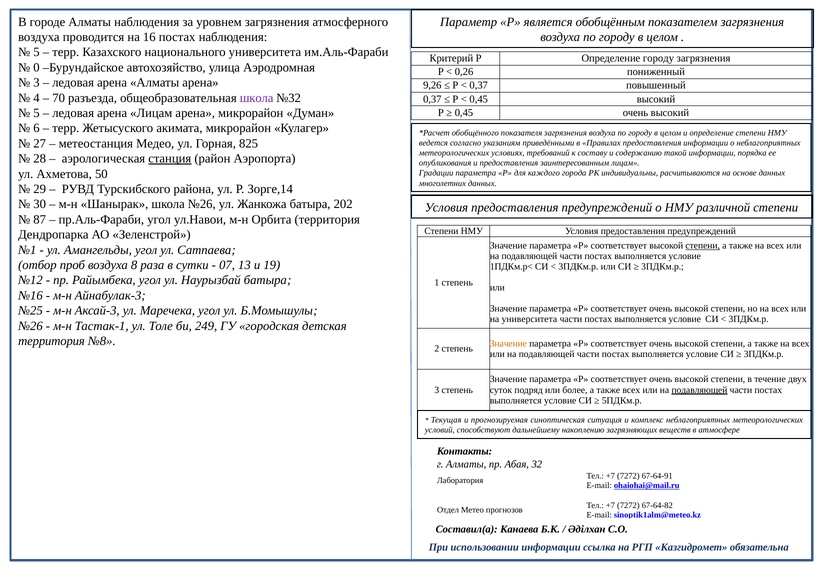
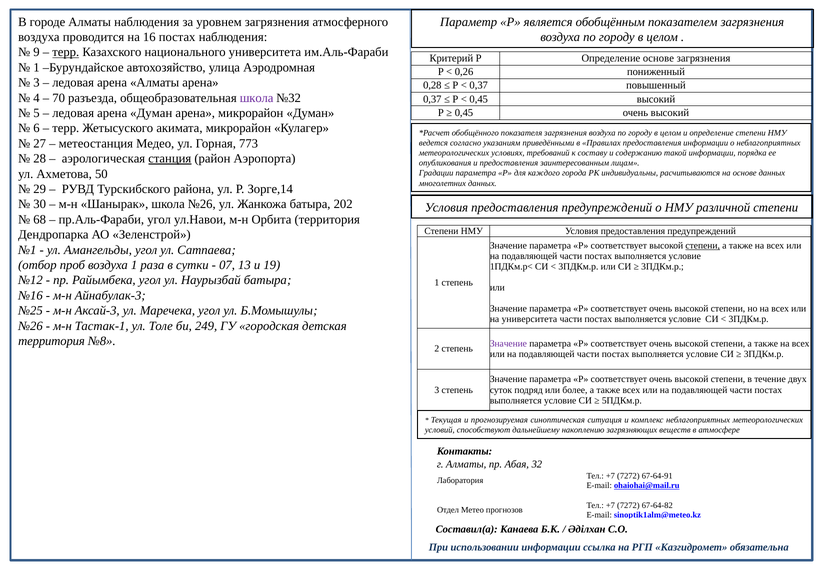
5 at (37, 52): 5 -> 9
терр at (66, 52) underline: none -> present
Определение городу: городу -> основе
0 at (37, 67): 0 -> 1
9,26: 9,26 -> 0,28
арена Лицам: Лицам -> Думан
825: 825 -> 773
87: 87 -> 68
воздуха 8: 8 -> 1
Значение at (508, 343) colour: orange -> purple
подавляющей at (699, 390) underline: present -> none
